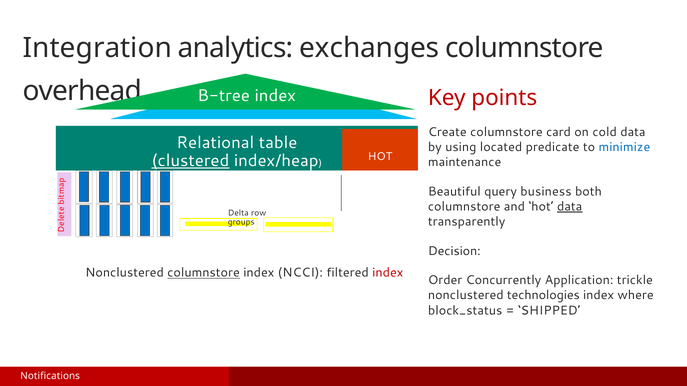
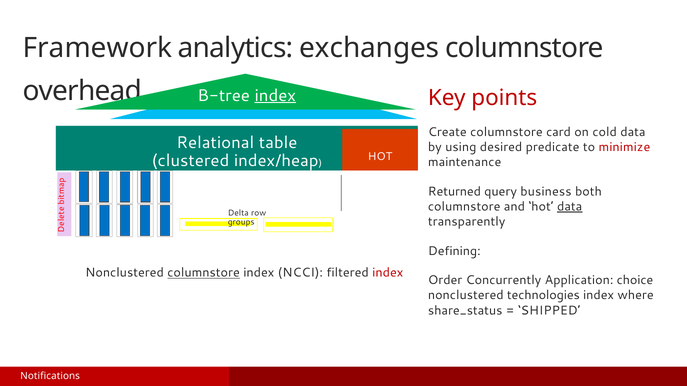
Integration: Integration -> Framework
index at (275, 96) underline: none -> present
located: located -> desired
minimize colour: blue -> red
clustered underline: present -> none
Beautiful: Beautiful -> Returned
Decision: Decision -> Defining
trickle: trickle -> choice
block_status: block_status -> share_status
